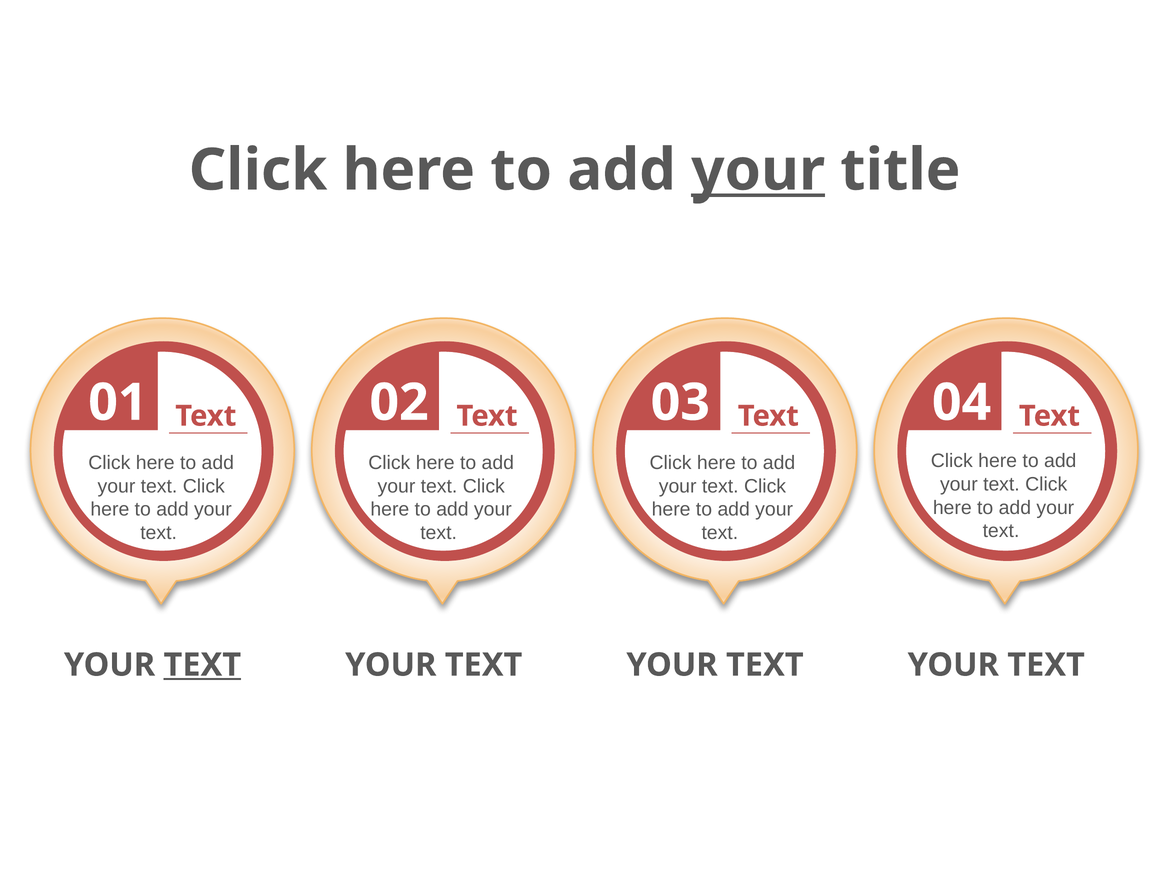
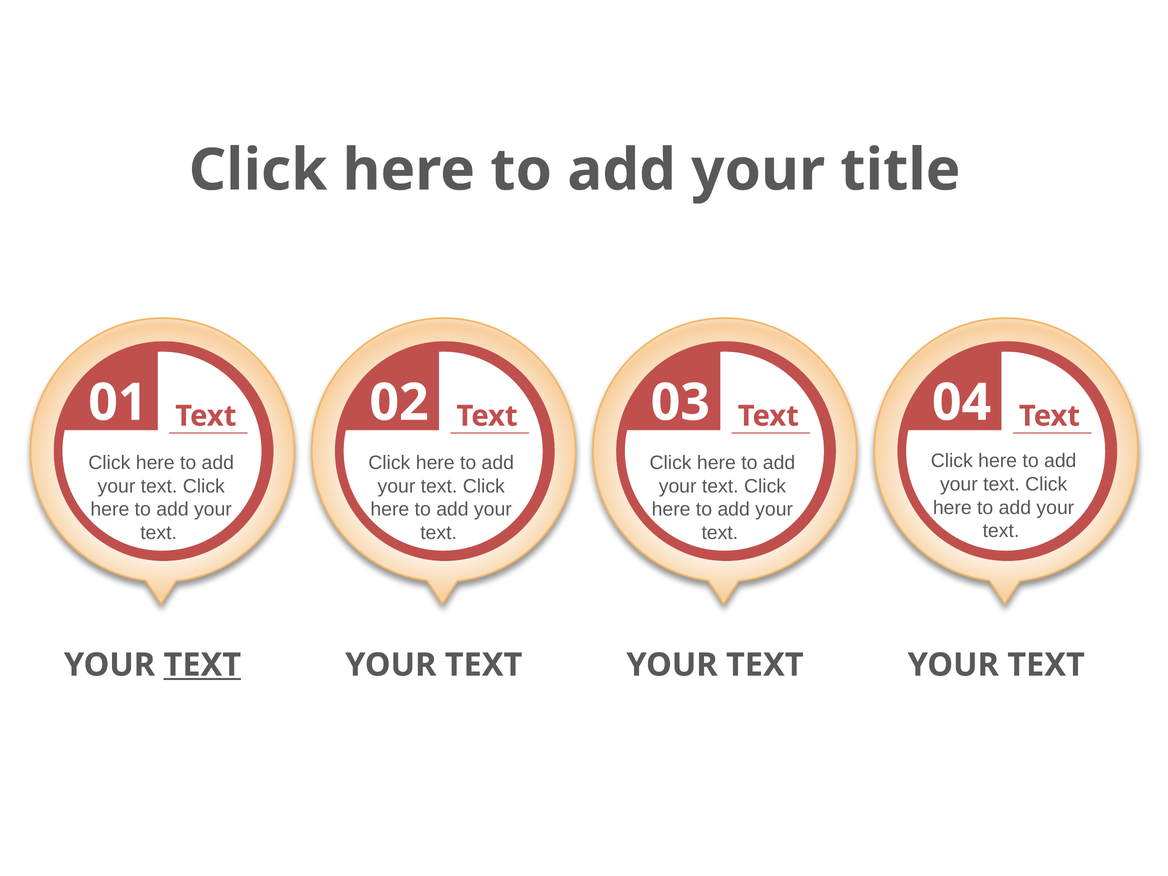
your at (758, 170) underline: present -> none
